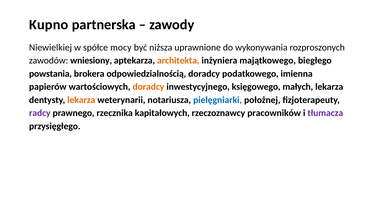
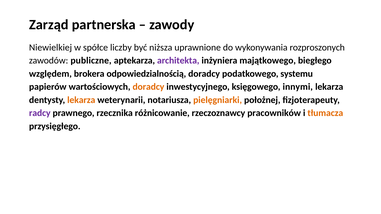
Kupno: Kupno -> Zarząd
mocy: mocy -> liczby
wniesiony: wniesiony -> publiczne
architekta colour: orange -> purple
powstania: powstania -> względem
imienna: imienna -> systemu
małych: małych -> innymi
pielęgniarki colour: blue -> orange
kapitałowych: kapitałowych -> różnicowanie
tłumacza colour: purple -> orange
